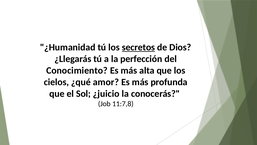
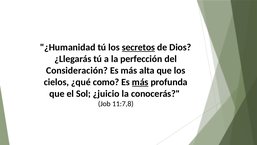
Conocimiento: Conocimiento -> Consideración
amor: amor -> como
más at (140, 82) underline: none -> present
